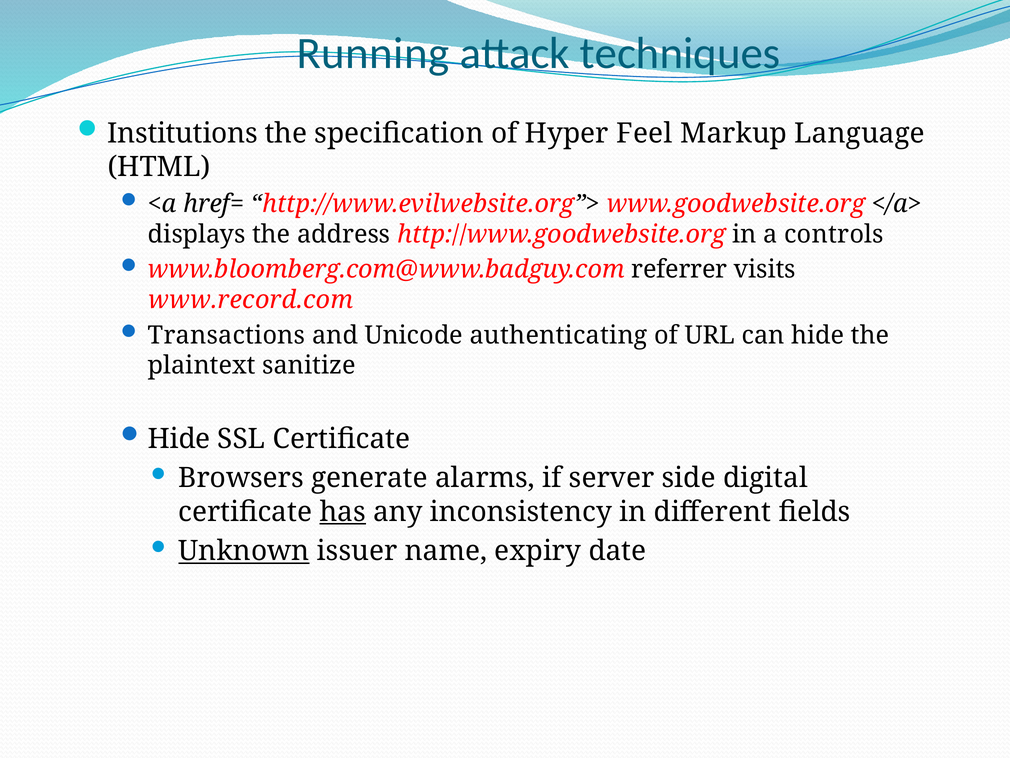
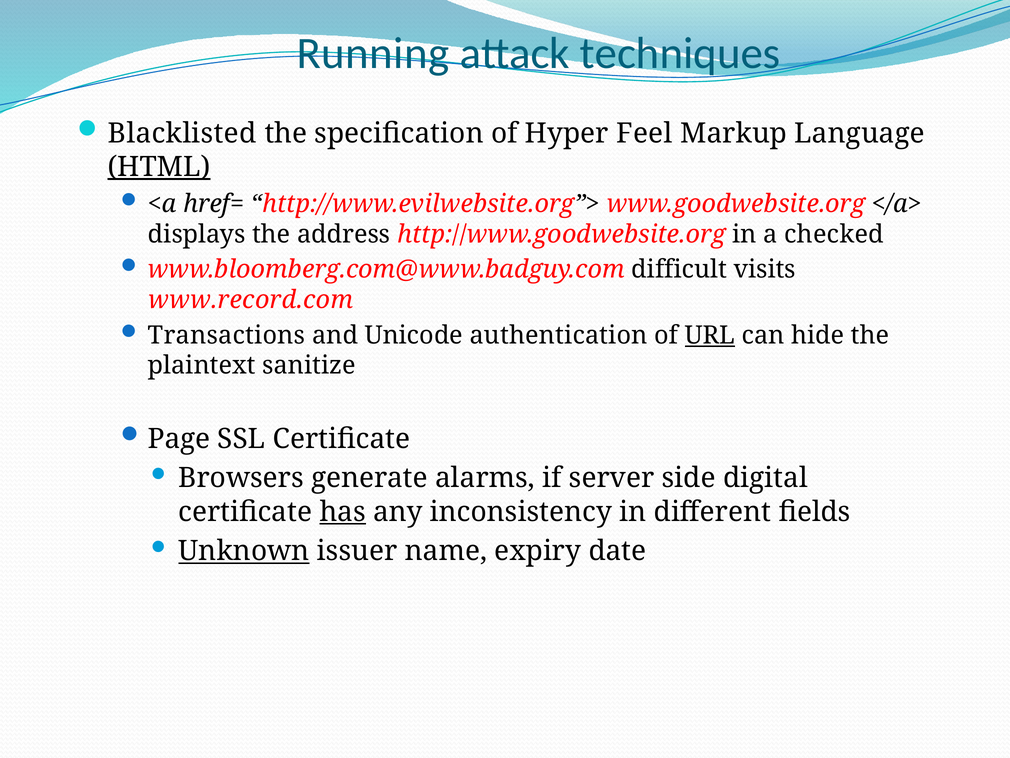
Institutions: Institutions -> Blacklisted
HTML underline: none -> present
controls: controls -> checked
referrer: referrer -> difficult
authenticating: authenticating -> authentication
URL underline: none -> present
Hide at (179, 438): Hide -> Page
